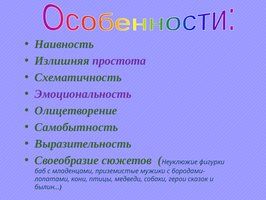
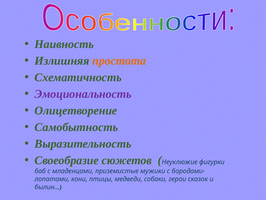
простота colour: purple -> orange
